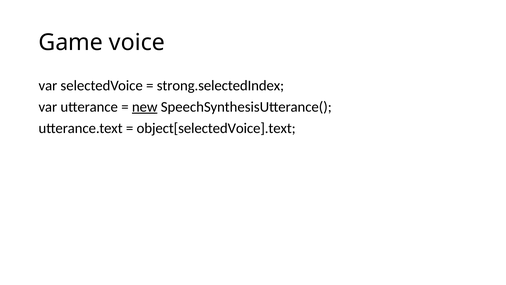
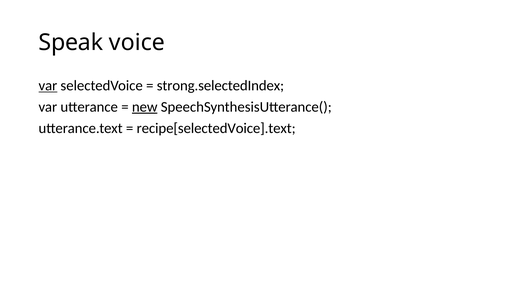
Game: Game -> Speak
var at (48, 86) underline: none -> present
object[selectedVoice].text: object[selectedVoice].text -> recipe[selectedVoice].text
